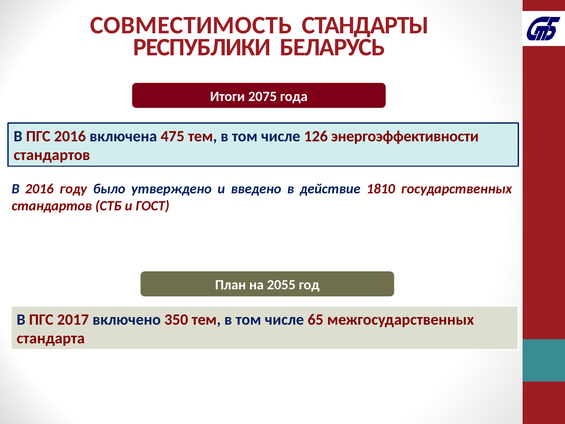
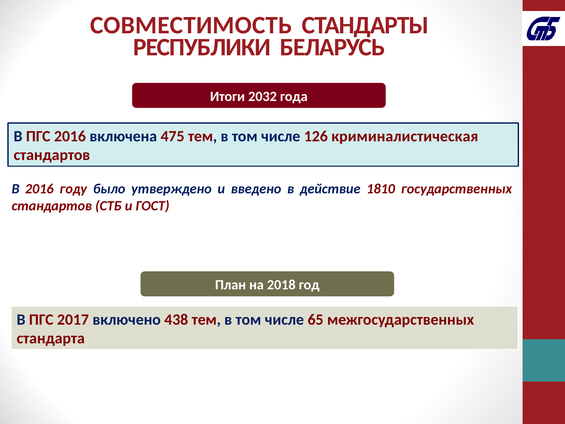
2075: 2075 -> 2032
энергоэффективности: энергоэффективности -> криминалистическая
2055: 2055 -> 2018
350: 350 -> 438
